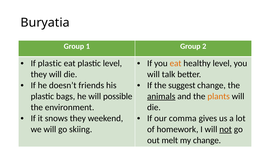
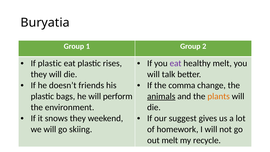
plastic level: level -> rises
eat at (176, 63) colour: orange -> purple
healthy level: level -> melt
suggest: suggest -> comma
possible: possible -> perform
comma: comma -> suggest
not underline: present -> none
my change: change -> recycle
